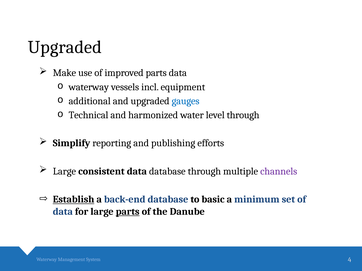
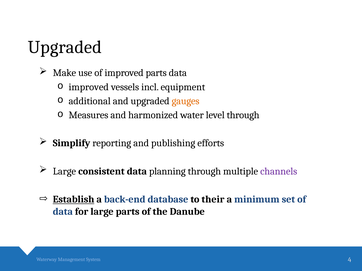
waterway at (89, 87): waterway -> improved
gauges colour: blue -> orange
Technical: Technical -> Measures
data database: database -> planning
basic: basic -> their
parts at (128, 212) underline: present -> none
